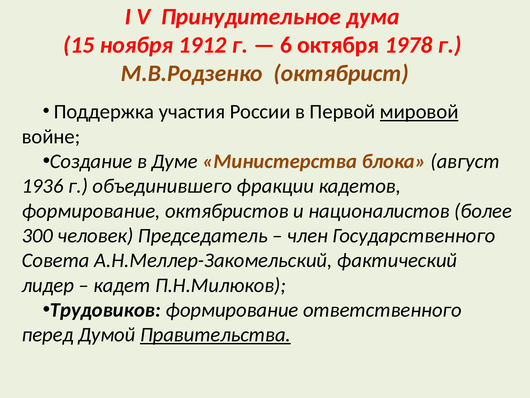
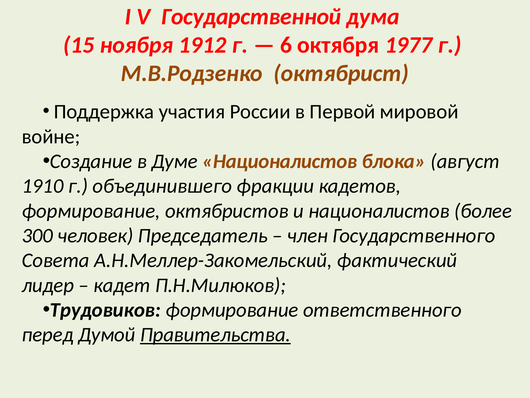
Принудительное: Принудительное -> Государственной
1978: 1978 -> 1977
мировой underline: present -> none
Думе Министерства: Министерства -> Националистов
1936: 1936 -> 1910
